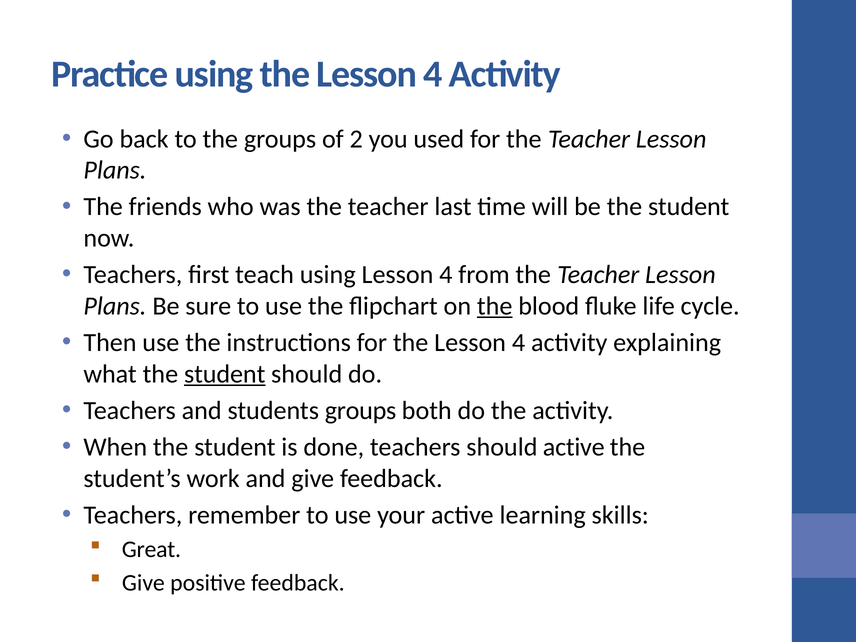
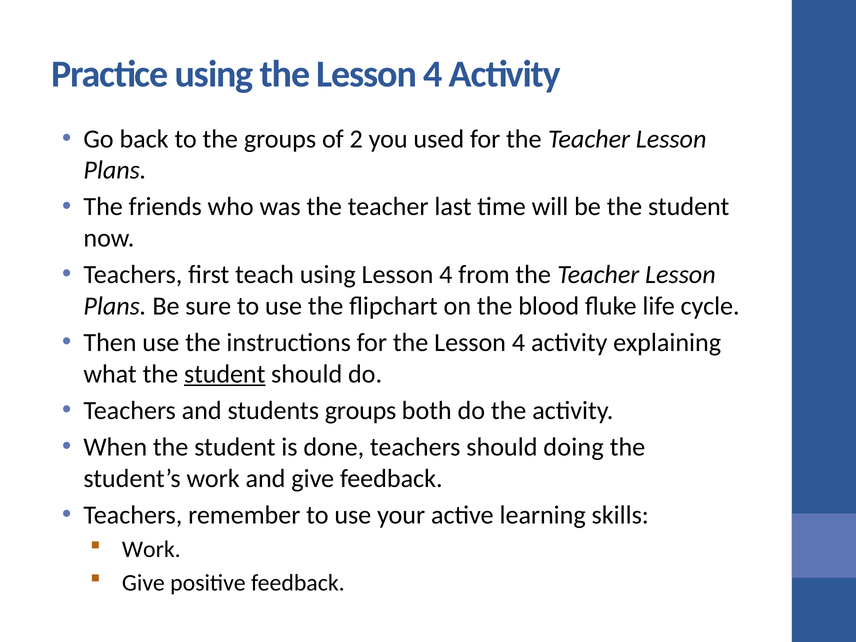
the at (495, 306) underline: present -> none
should active: active -> doing
Great at (151, 550): Great -> Work
